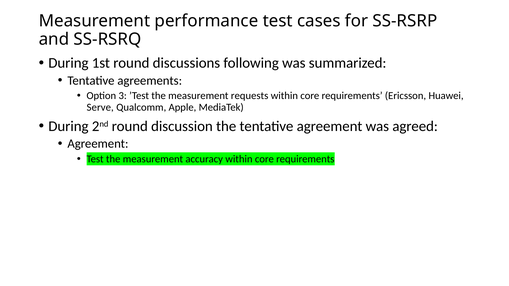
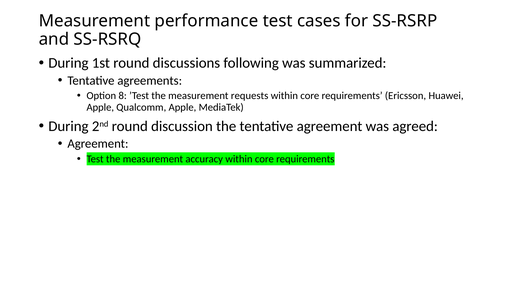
3: 3 -> 8
Serve at (100, 107): Serve -> Apple
